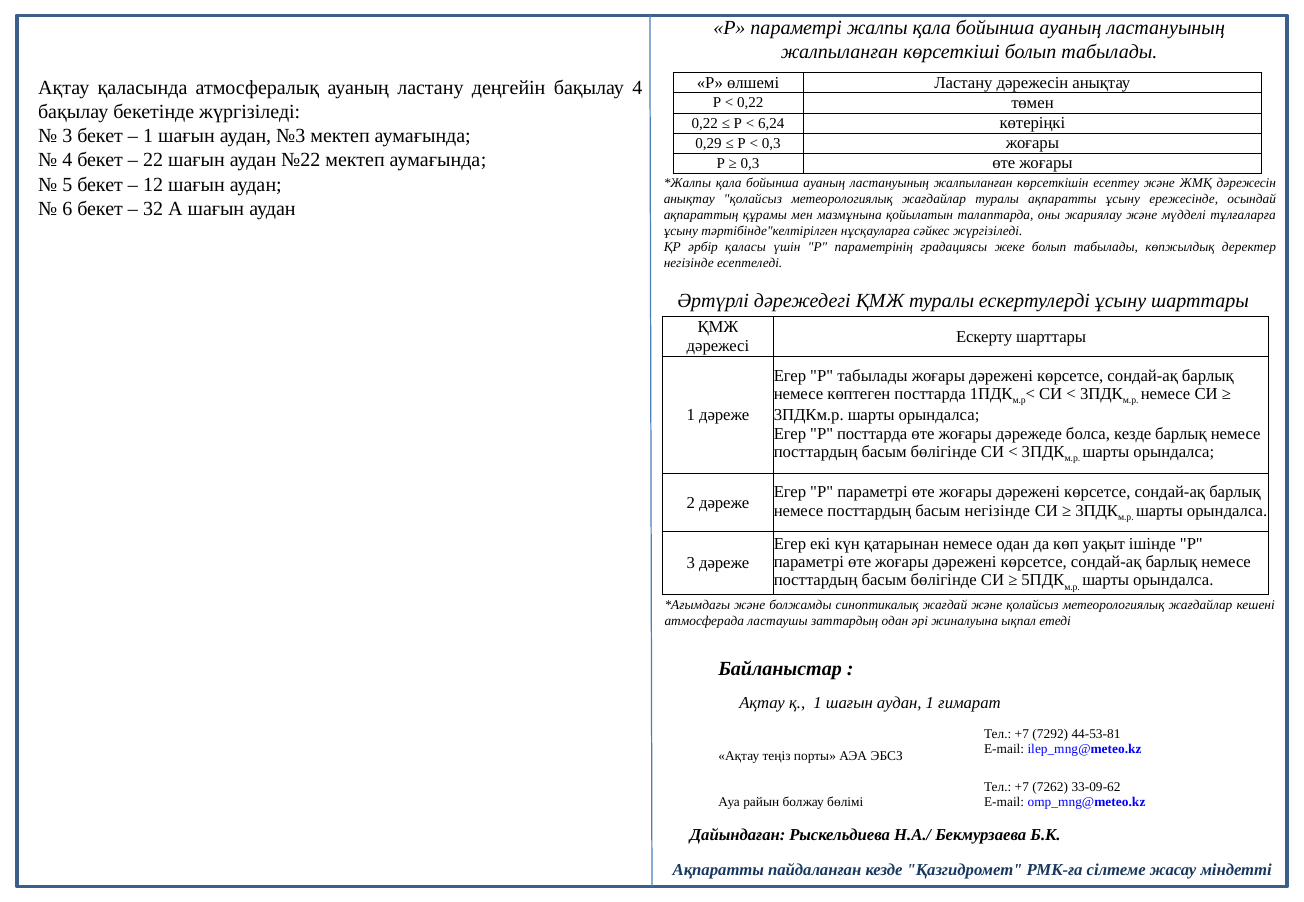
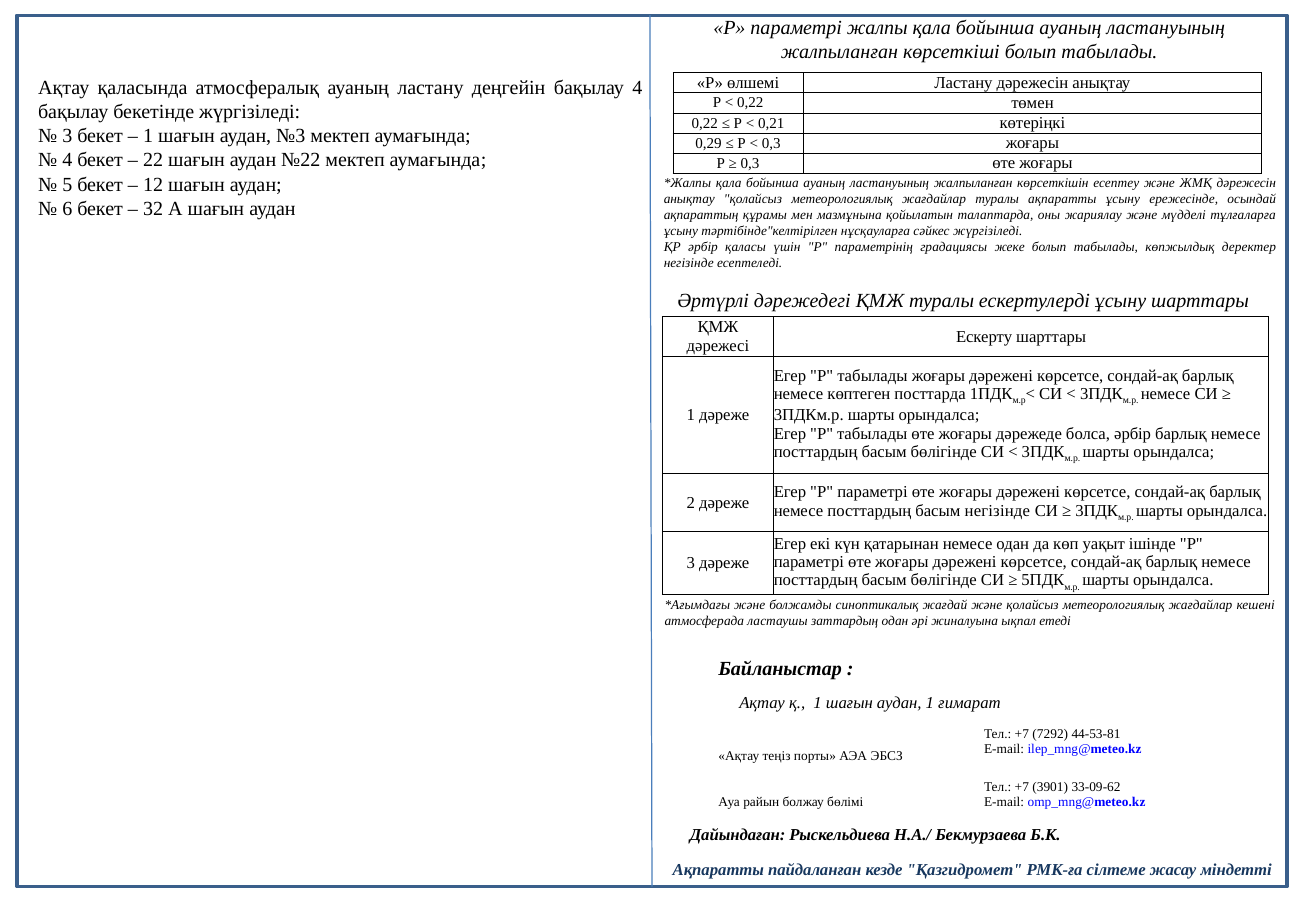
6,24: 6,24 -> 0,21
P посттарда: посттарда -> табылады
болса кезде: кезде -> әрбір
7262: 7262 -> 3901
